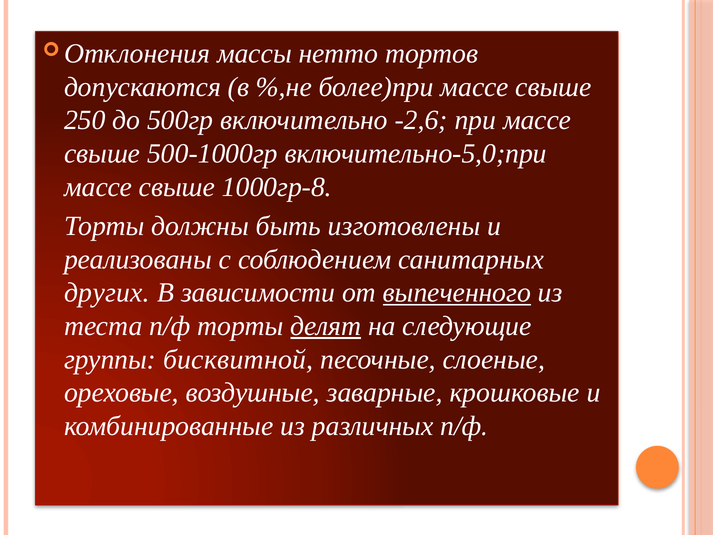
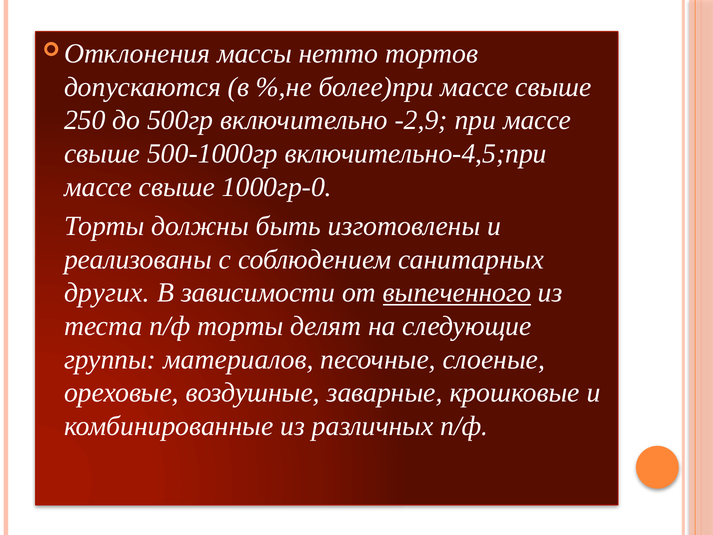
-2,6: -2,6 -> -2,9
включительно-5,0;при: включительно-5,0;при -> включительно-4,5;при
1000гр-8: 1000гр-8 -> 1000гр-0
делят underline: present -> none
бисквитной: бисквитной -> материалов
